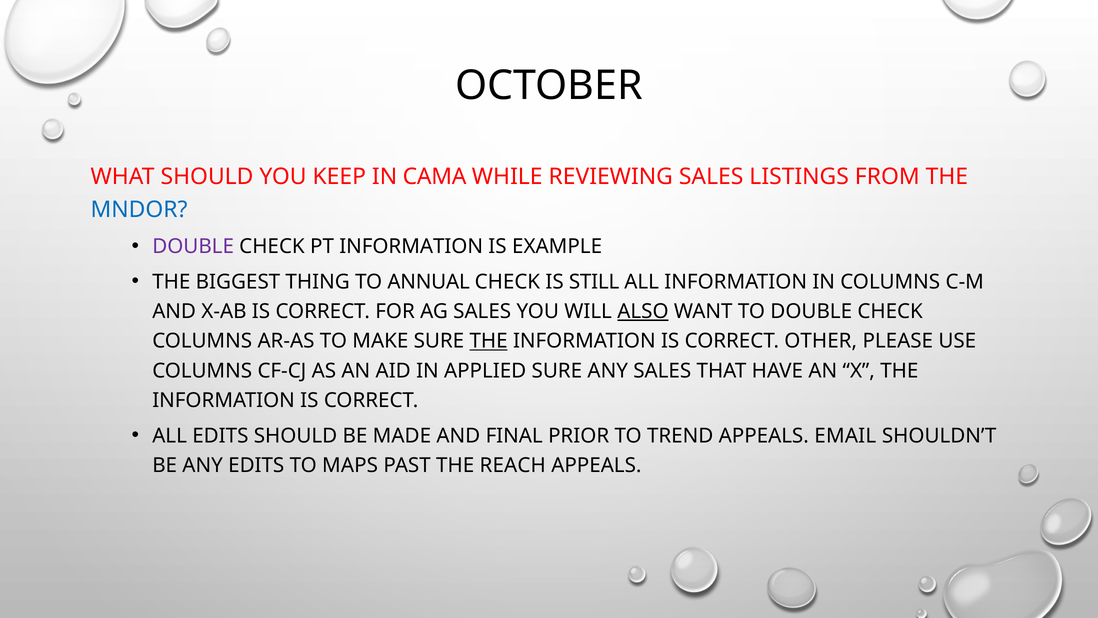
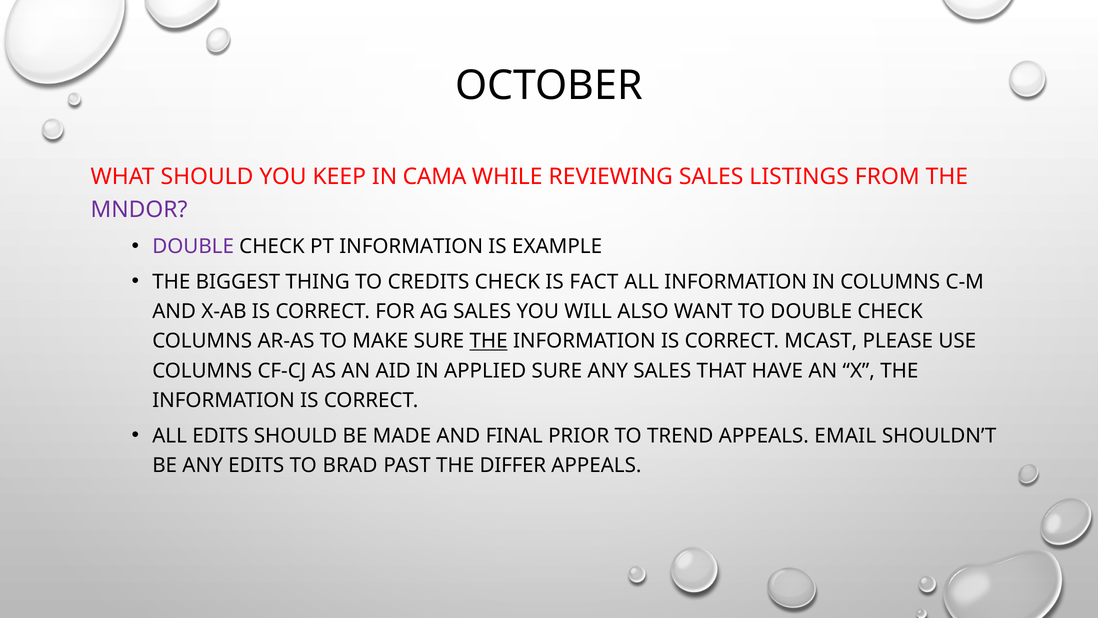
MNDOR colour: blue -> purple
ANNUAL: ANNUAL -> CREDITS
STILL: STILL -> FACT
ALSO underline: present -> none
OTHER: OTHER -> MCAST
MAPS: MAPS -> BRAD
REACH: REACH -> DIFFER
